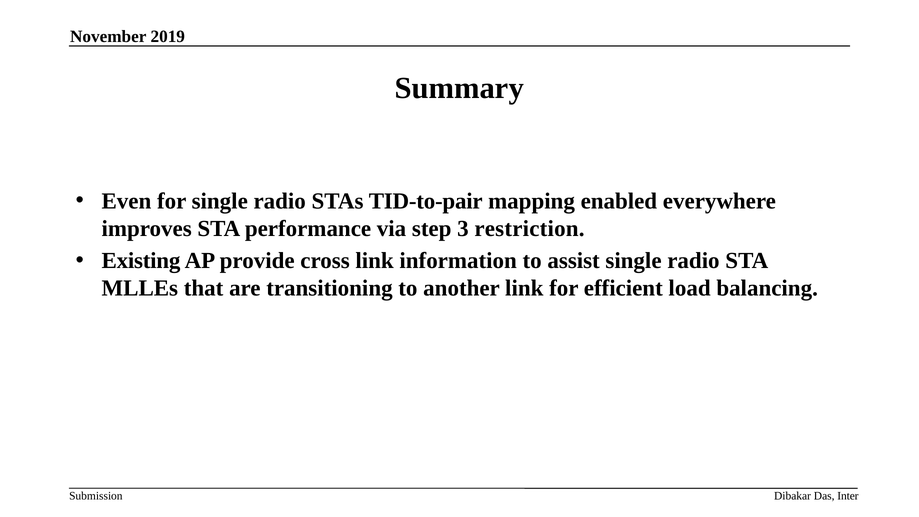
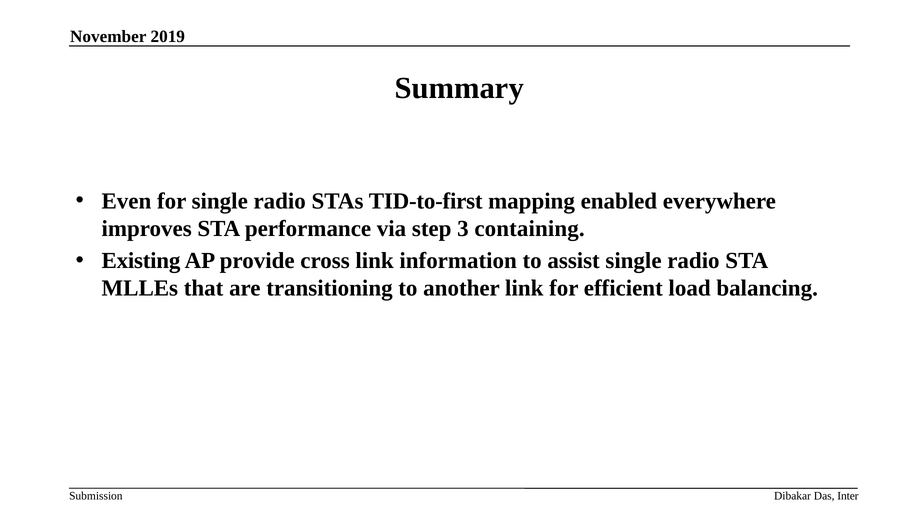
TID-to-pair: TID-to-pair -> TID-to-first
restriction: restriction -> containing
